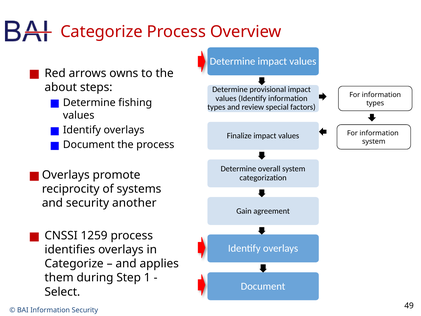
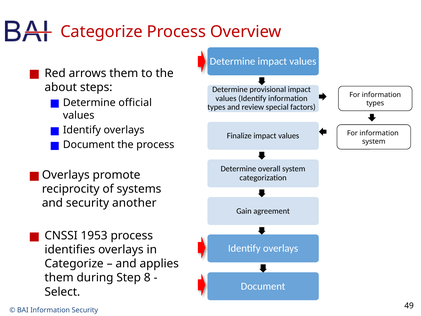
arrows owns: owns -> them
fishing: fishing -> official
1259: 1259 -> 1953
1: 1 -> 8
